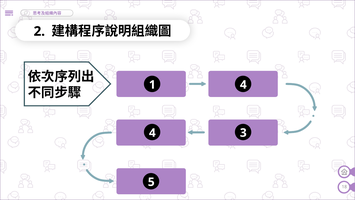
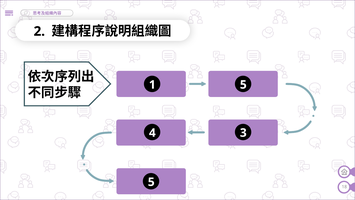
4 at (243, 85): 4 -> 5
